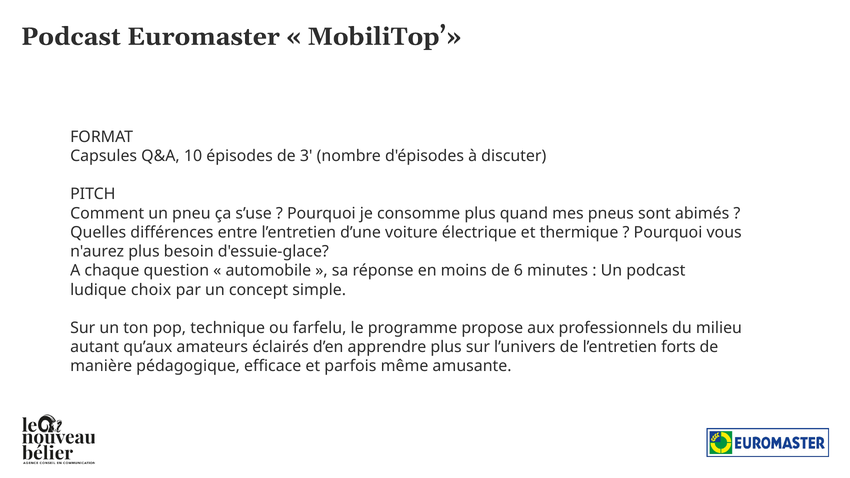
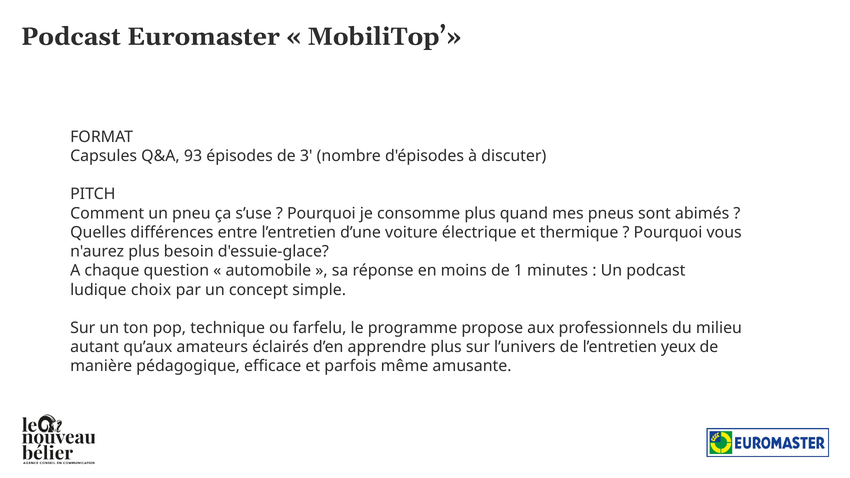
10: 10 -> 93
6: 6 -> 1
forts: forts -> yeux
